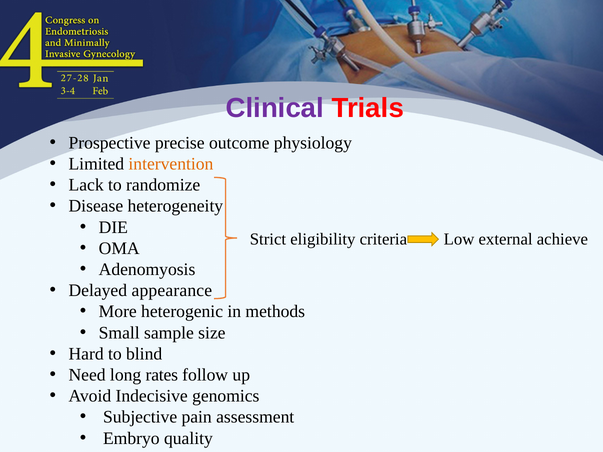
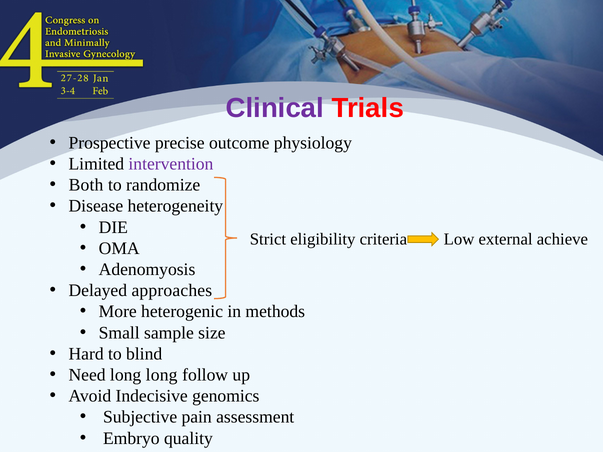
intervention colour: orange -> purple
Lack: Lack -> Both
appearance: appearance -> approaches
long rates: rates -> long
